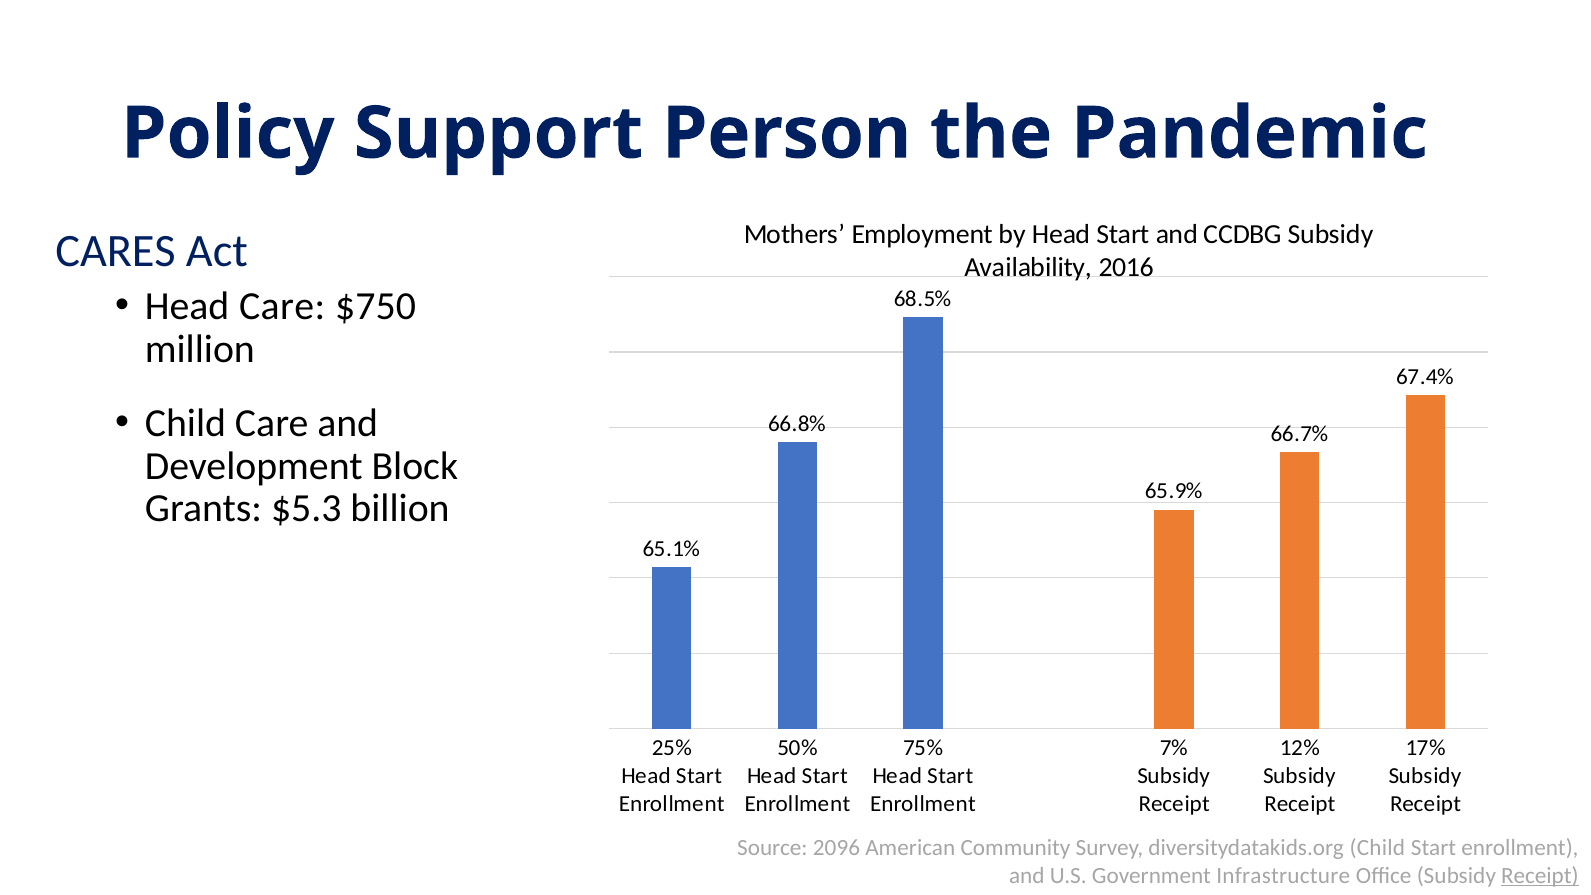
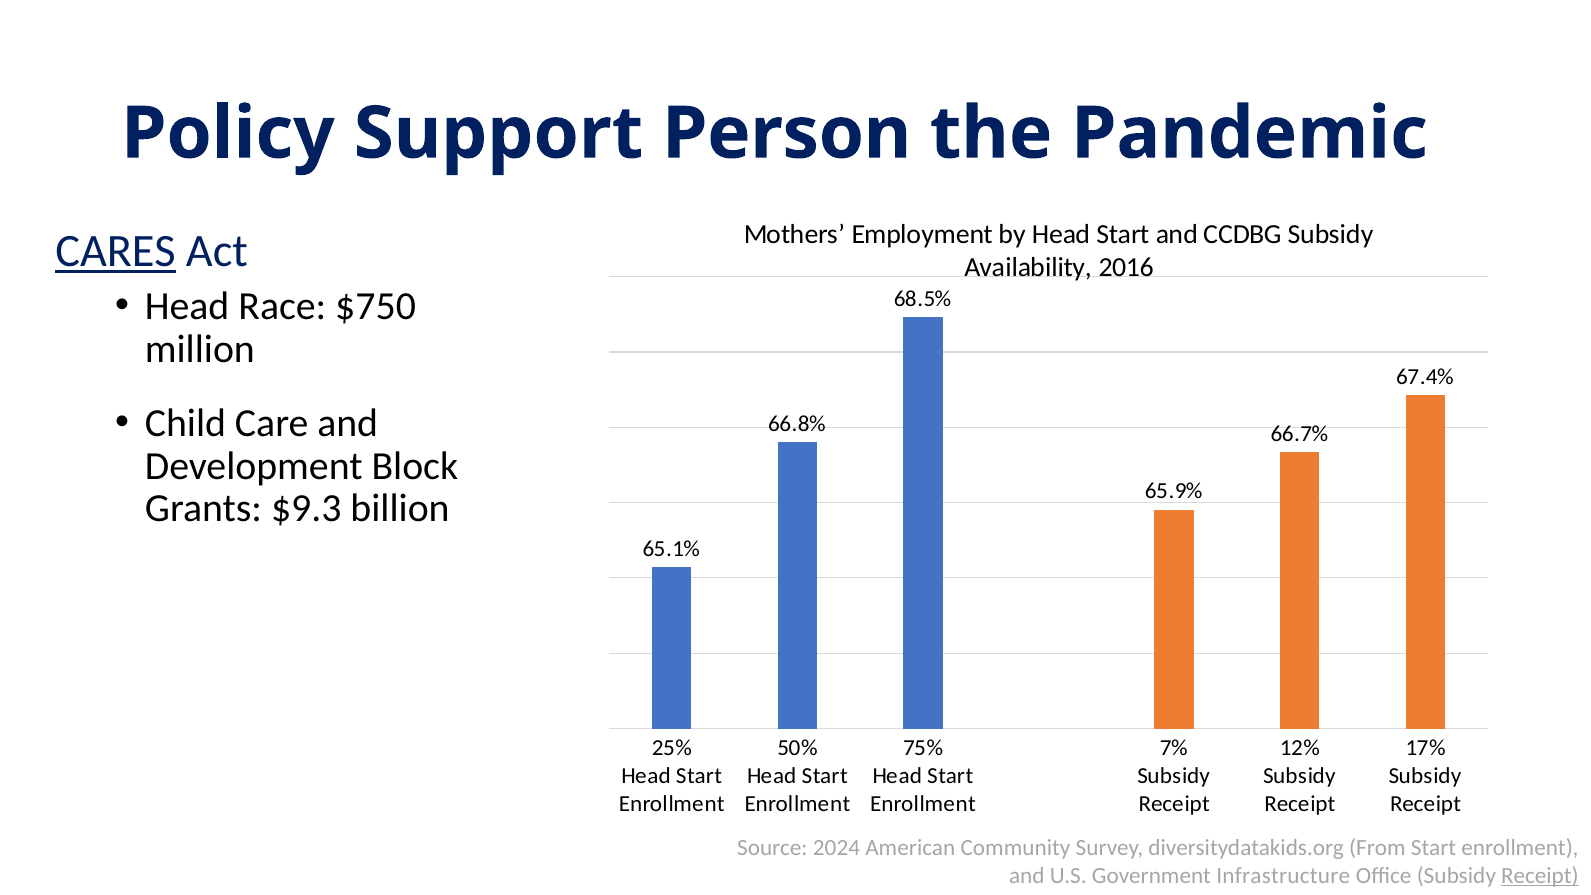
CARES underline: none -> present
Head Care: Care -> Race
$5.3: $5.3 -> $9.3
2096: 2096 -> 2024
diversitydatakids.org Child: Child -> From
